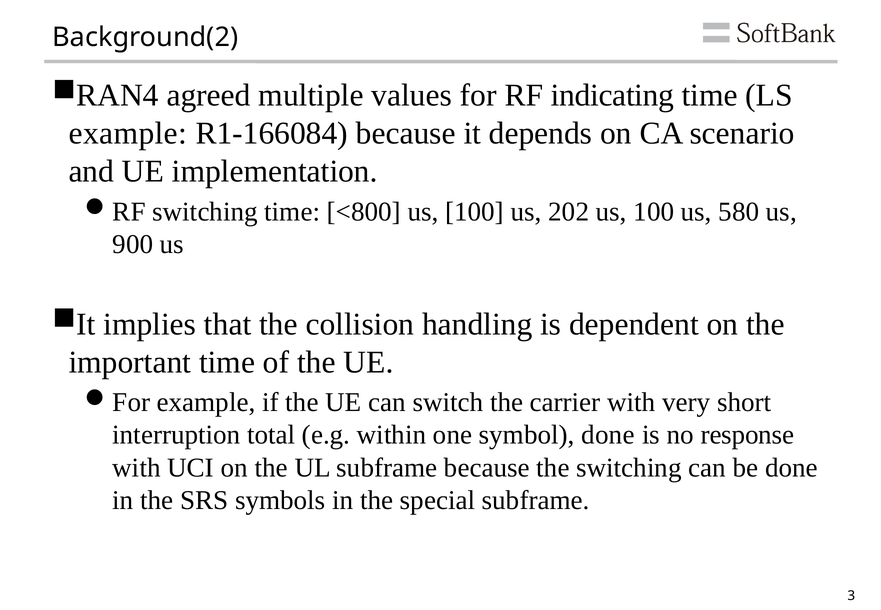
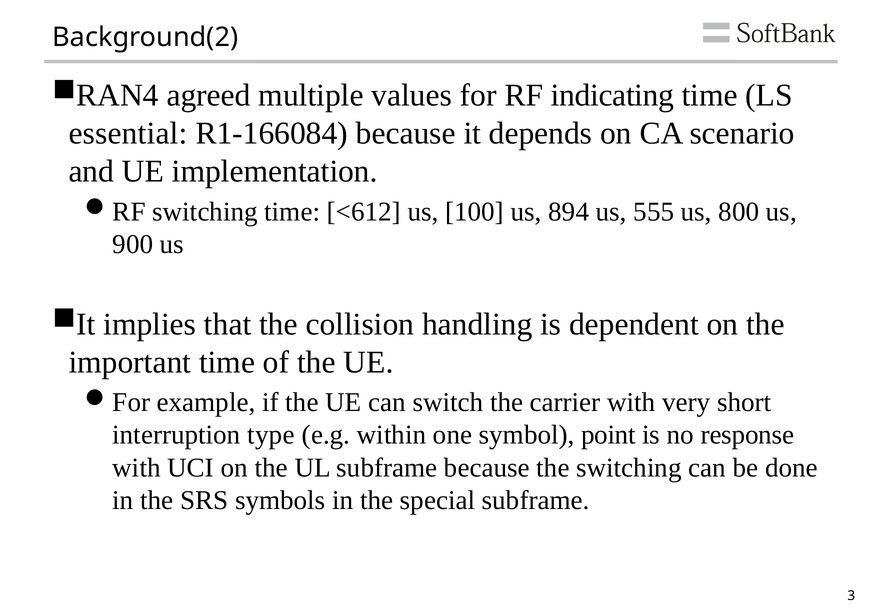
example at (128, 133): example -> essential
<800: <800 -> <612
202: 202 -> 894
100 at (654, 212): 100 -> 555
580: 580 -> 800
total: total -> type
symbol done: done -> point
